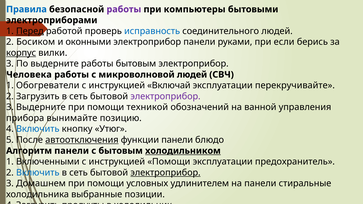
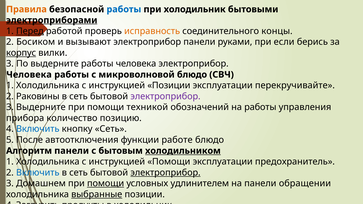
Правила colour: blue -> orange
работы at (124, 9) colour: purple -> blue
при компьютеры: компьютеры -> холодильник
электроприборами underline: none -> present
исправность colour: blue -> orange
соединительного людей: людей -> концы
оконными: оконными -> вызывают
работы бытовым: бытовым -> человека
микроволновой людей: людей -> блюдо
Обогреватели at (48, 86): Обогреватели -> Холодильника
инструкцией Включай: Включай -> Позиции
2 Загрузить: Загрузить -> Раковины
на ванной: ванной -> работы
вынимайте: вынимайте -> количество
кнопку Утюг: Утюг -> Сеть
автоотключения underline: present -> none
функции панели: панели -> работе
Включенными at (48, 162): Включенными -> Холодильника
помощи at (106, 184) underline: none -> present
стиральные: стиральные -> обращении
выбранные underline: none -> present
